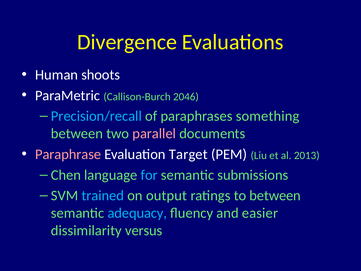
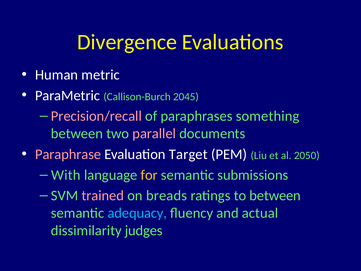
shoots: shoots -> metric
2046: 2046 -> 2045
Precision/recall colour: light blue -> pink
2013: 2013 -> 2050
Chen: Chen -> With
for colour: light blue -> yellow
trained colour: light blue -> pink
output: output -> breads
easier: easier -> actual
versus: versus -> judges
